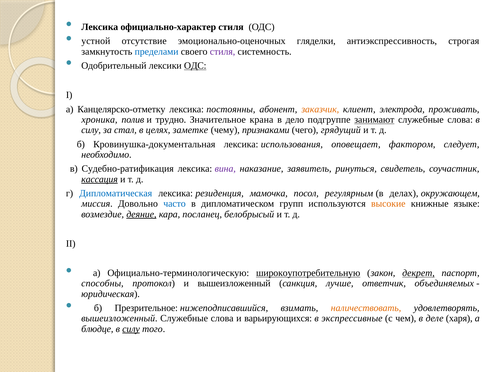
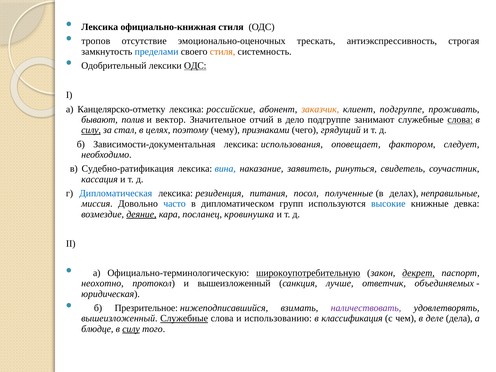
официально-характер: официально-характер -> официально-книжная
устной: устной -> тропов
гляделки: гляделки -> трескать
стиля at (223, 52) colour: purple -> orange
постоянны: постоянны -> российские
клиент электрода: электрода -> подгруппе
хроника: хроника -> бывают
трудно: трудно -> вектор
крана: крана -> отчий
занимают underline: present -> none
слова at (460, 120) underline: none -> present
силу at (91, 130) underline: none -> present
заметке: заметке -> поэтому
Кровинушка-документальная: Кровинушка-документальная -> Зависимости-документальная
вина colour: purple -> blue
кассация underline: present -> none
мамочка: мамочка -> питания
регулярным: регулярным -> полученные
окружающем: окружающем -> неправильные
высокие colour: orange -> blue
языке: языке -> девка
белобрысый: белобрысый -> кровинушка
способны: способны -> неохотно
наличествовать colour: orange -> purple
Служебные at (184, 318) underline: none -> present
варьирующихся: варьирующихся -> использованию
экспрессивные: экспрессивные -> классификация
харя: харя -> дела
